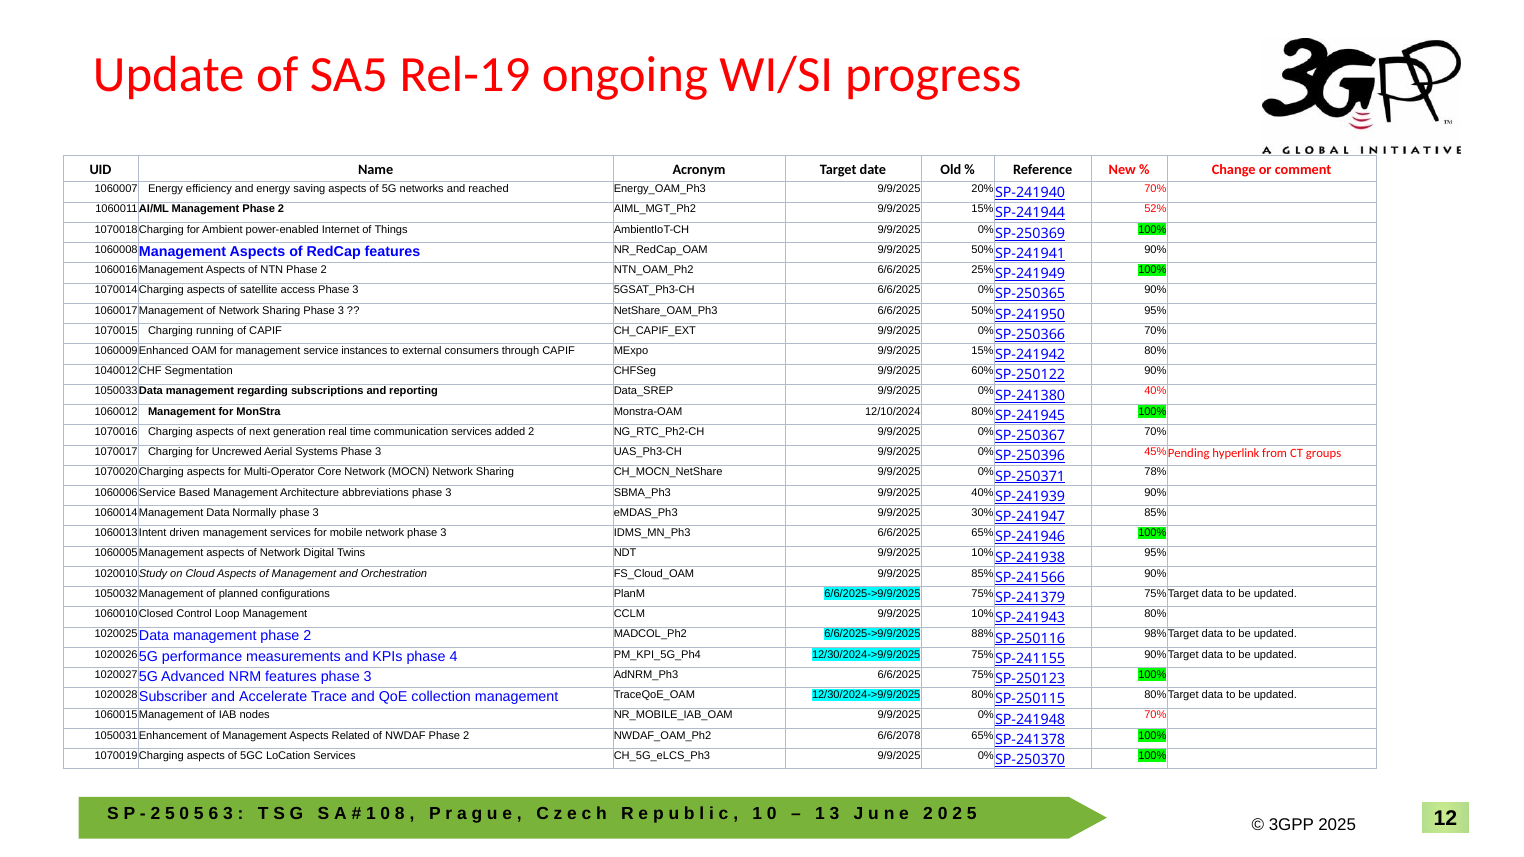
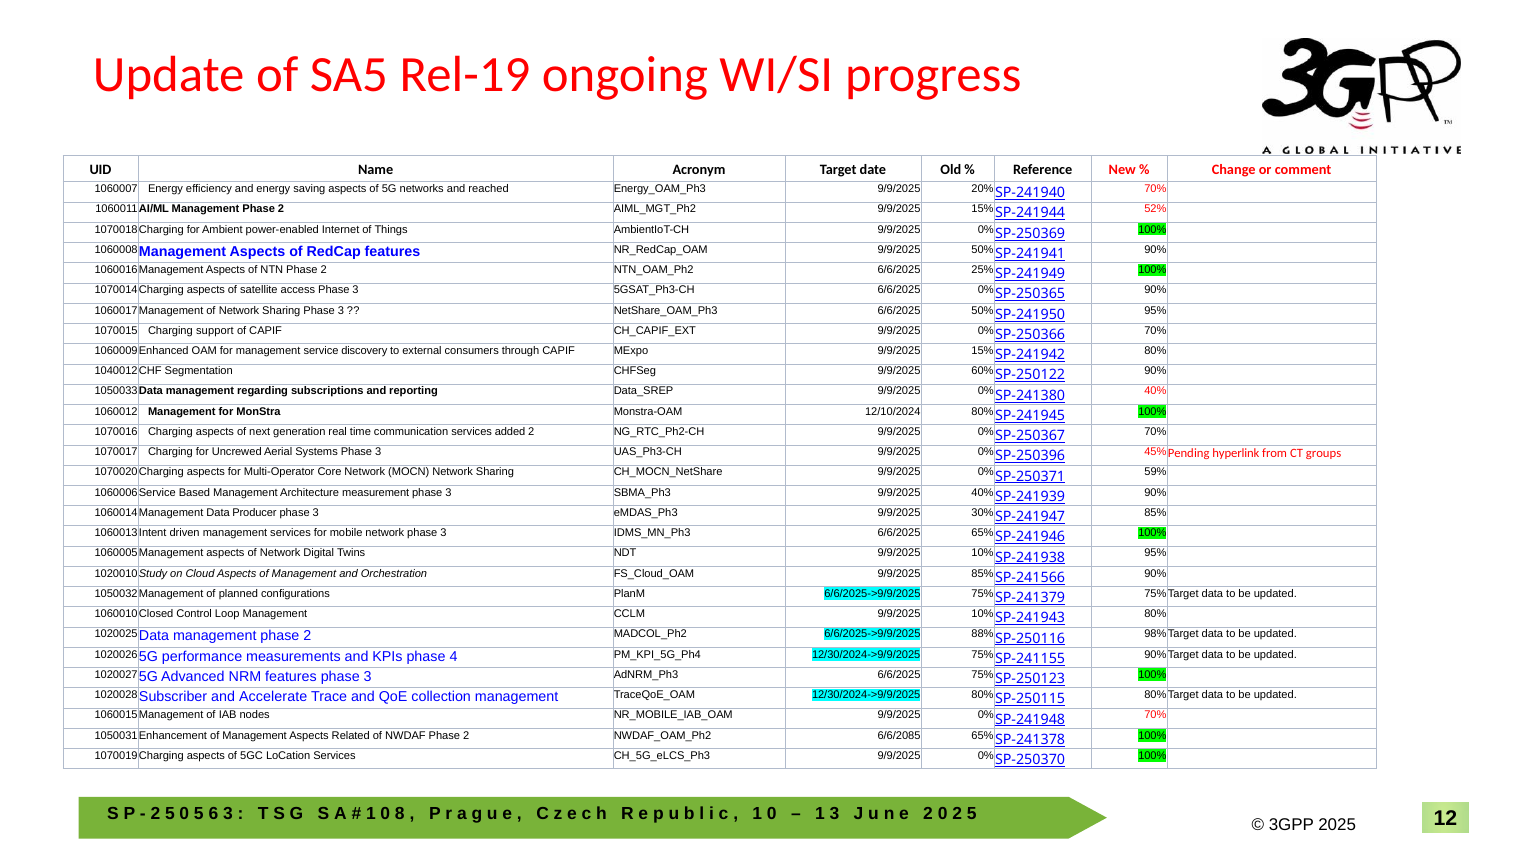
running: running -> support
instances: instances -> discovery
78%: 78% -> 59%
abbreviations: abbreviations -> measurement
Normally: Normally -> Producer
6/6/2078: 6/6/2078 -> 6/6/2085
